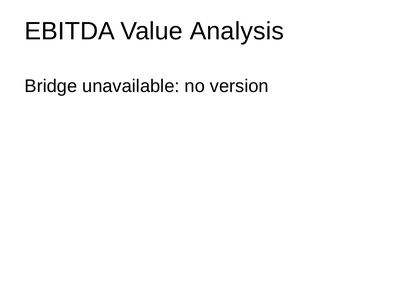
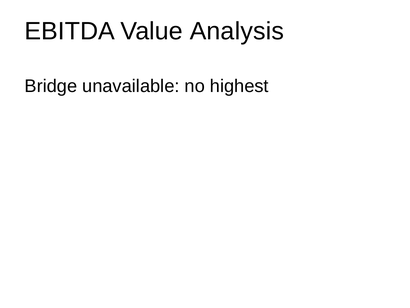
version: version -> highest
